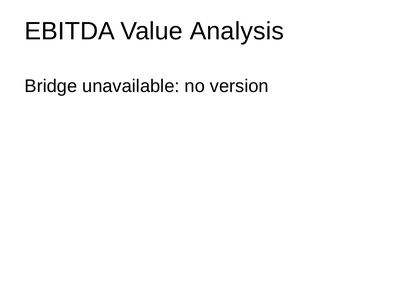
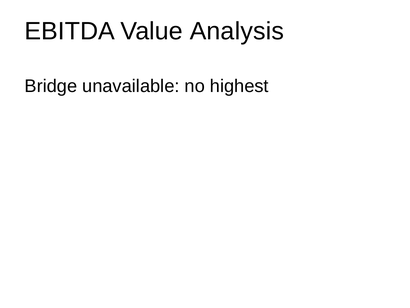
version: version -> highest
